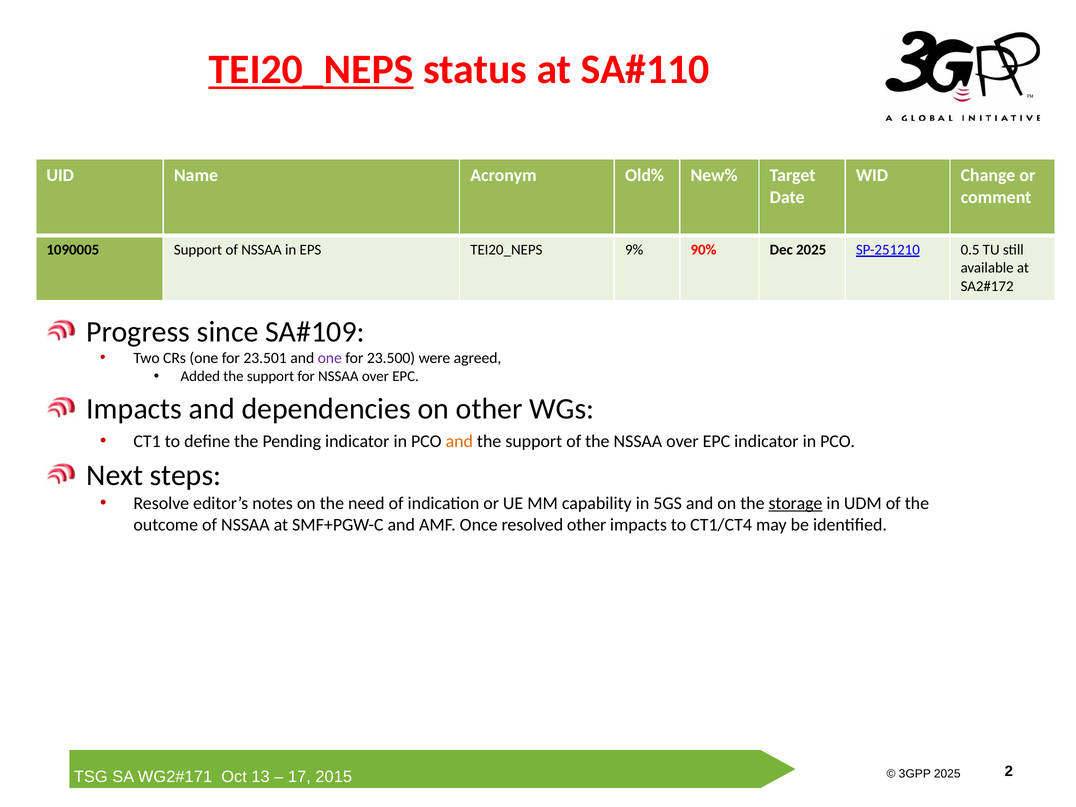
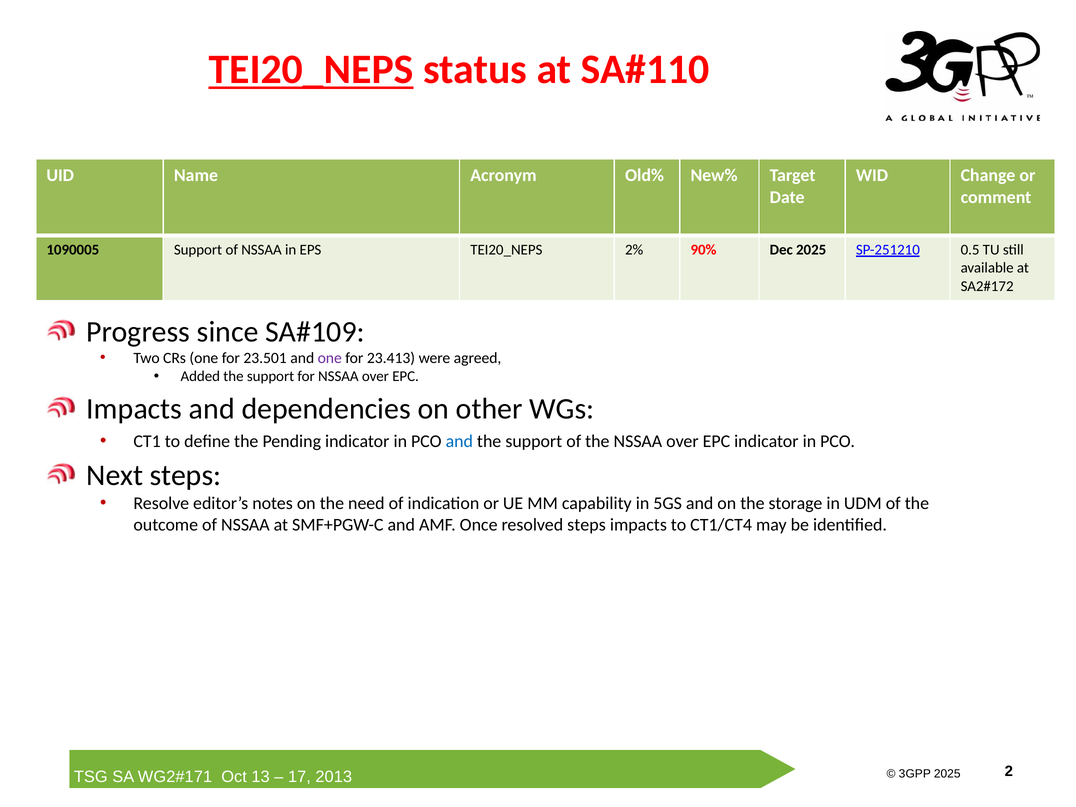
9%: 9% -> 2%
23.500: 23.500 -> 23.413
and at (459, 441) colour: orange -> blue
storage underline: present -> none
resolved other: other -> steps
2015: 2015 -> 2013
